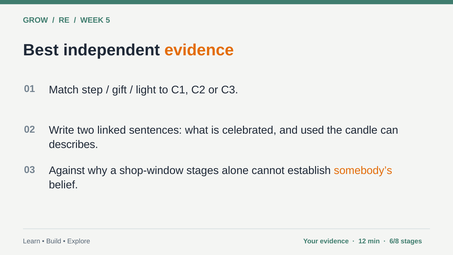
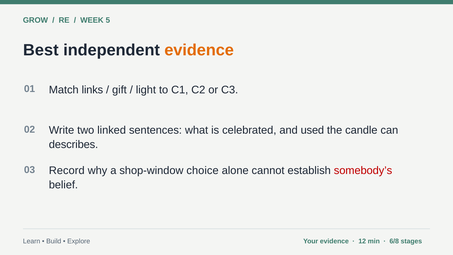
step: step -> links
Against: Against -> Record
shop-window stages: stages -> choice
somebody’s colour: orange -> red
